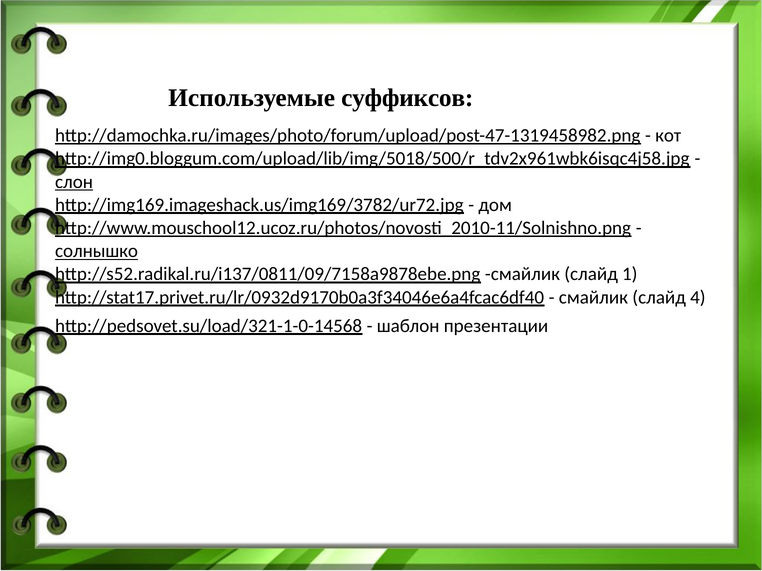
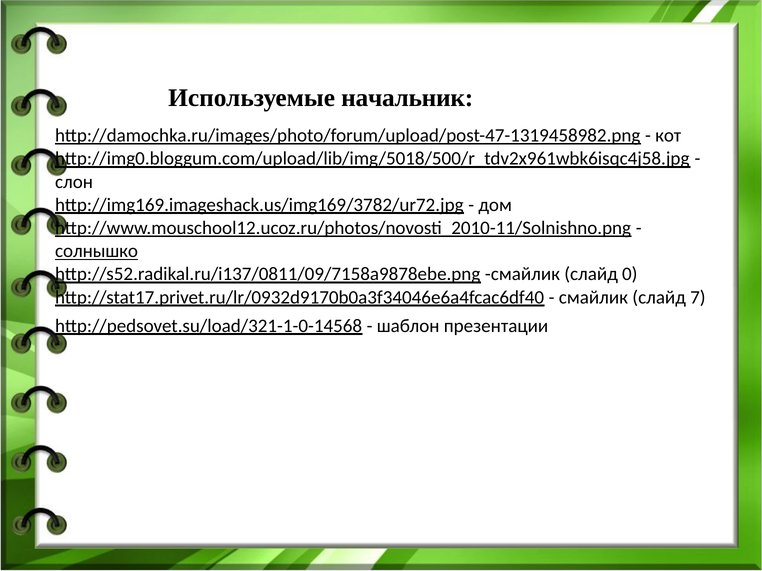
суффиксов: суффиксов -> начальник
слон underline: present -> none
1: 1 -> 0
4: 4 -> 7
